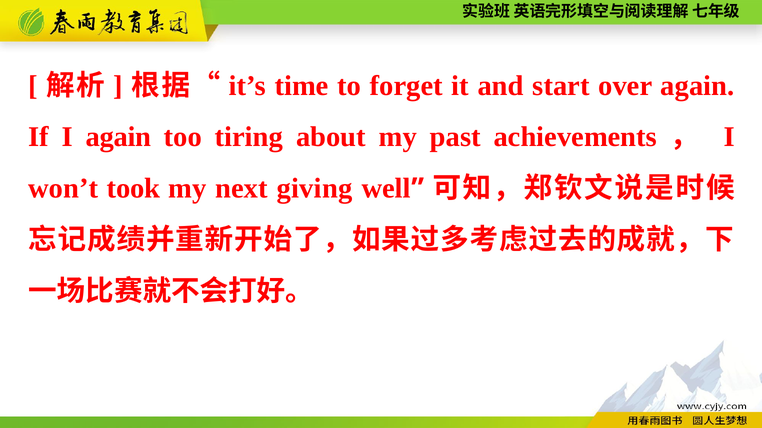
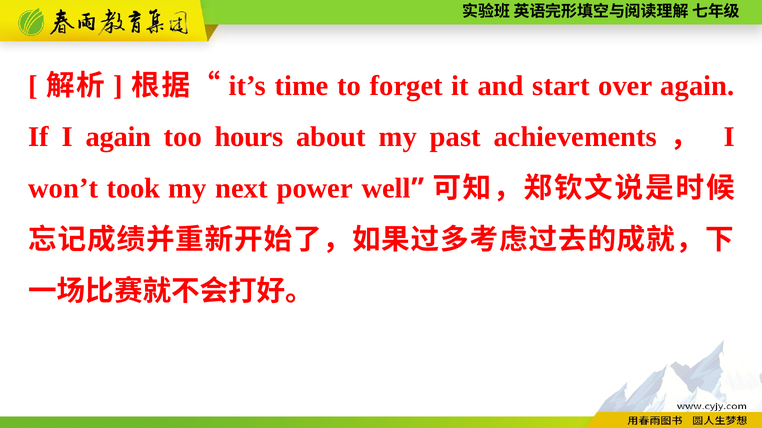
tiring: tiring -> hours
giving: giving -> power
